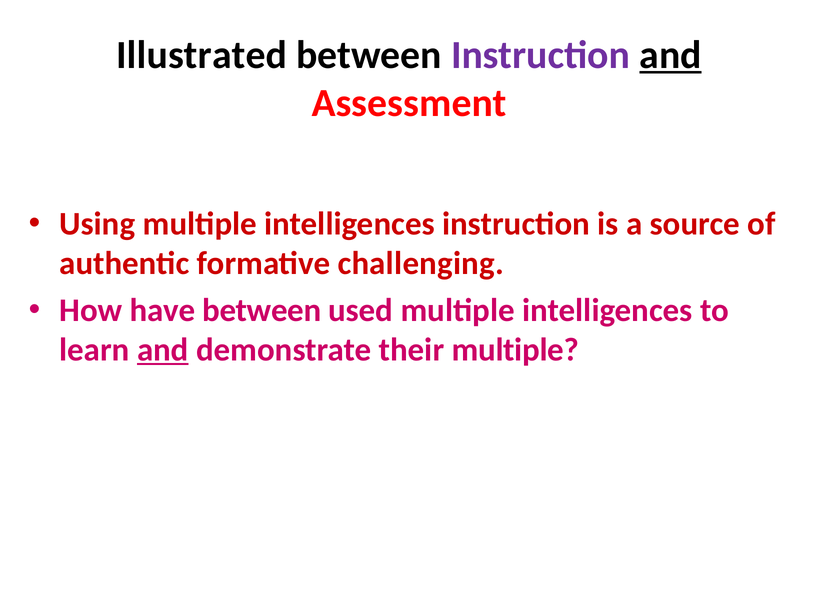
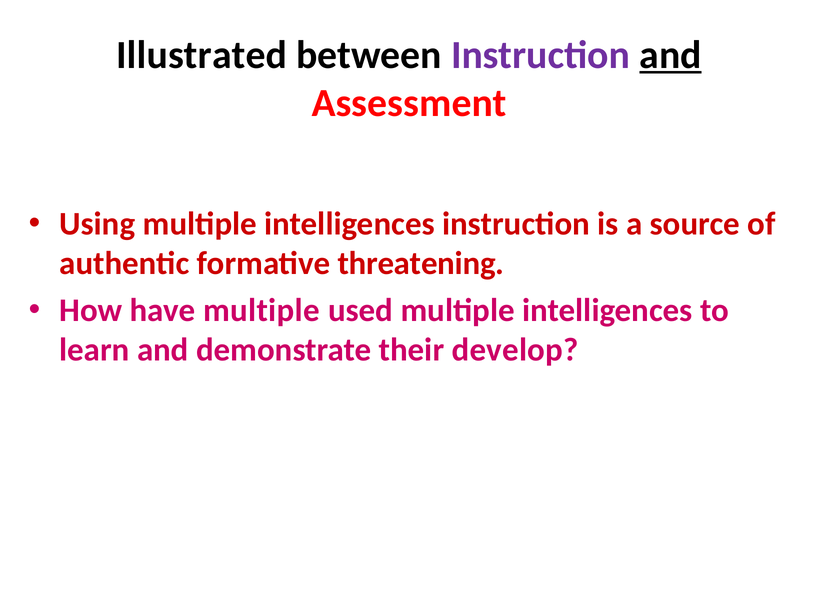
challenging: challenging -> threatening
have between: between -> multiple
and at (163, 350) underline: present -> none
their multiple: multiple -> develop
